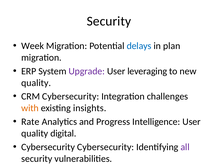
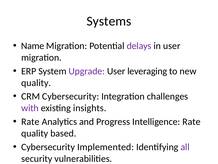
Security at (109, 21): Security -> Systems
Week: Week -> Name
delays colour: blue -> purple
in plan: plan -> user
with colour: orange -> purple
Intelligence User: User -> Rate
quality digital: digital -> based
Cybersecurity Cybersecurity: Cybersecurity -> Implemented
